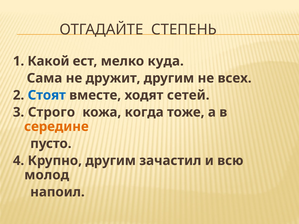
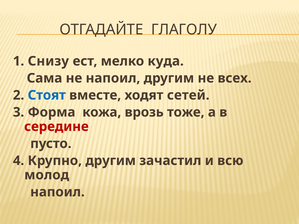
СТЕПЕНЬ: СТЕПЕНЬ -> ГЛАГОЛУ
Какой: Какой -> Снизу
не дружит: дружит -> напоил
Строго: Строго -> Форма
когда: когда -> врозь
середине colour: orange -> red
